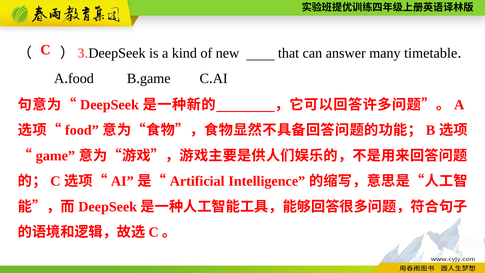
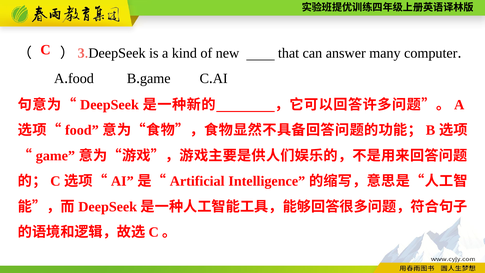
timetable: timetable -> computer
